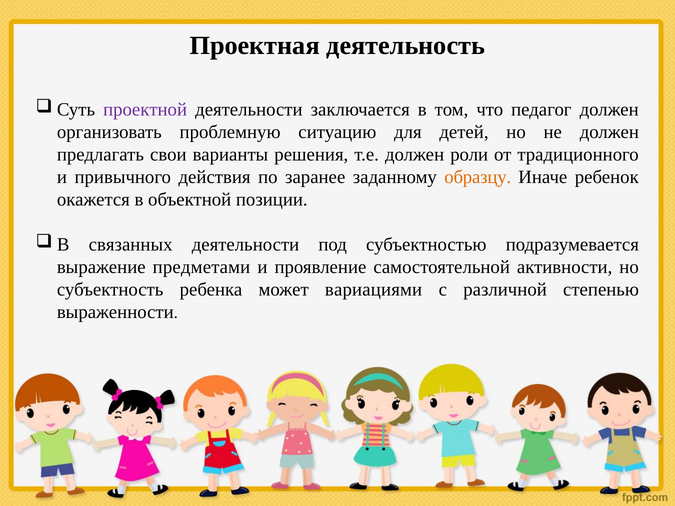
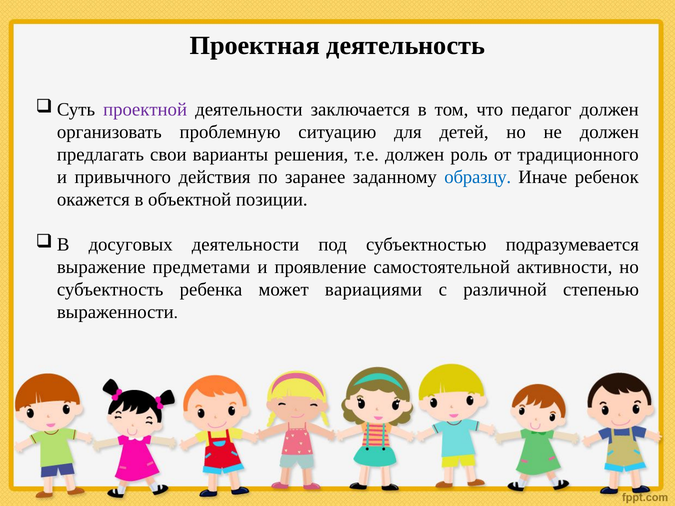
роли: роли -> роль
образцу colour: orange -> blue
связанных: связанных -> досуговых
